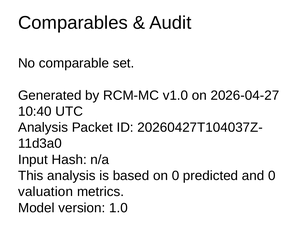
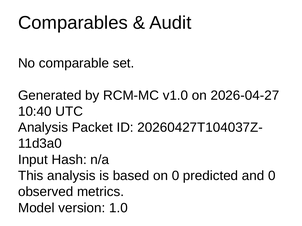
valuation: valuation -> observed
